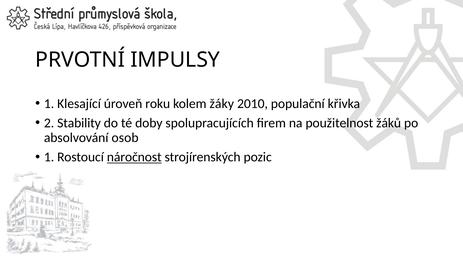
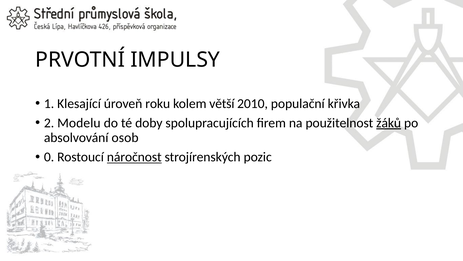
žáky: žáky -> větší
Stability: Stability -> Modelu
žáků underline: none -> present
1 at (49, 157): 1 -> 0
